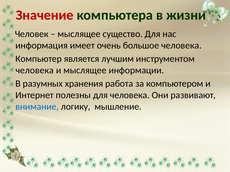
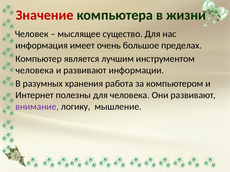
большое человека: человека -> пределах
и мыслящее: мыслящее -> развивают
внимание colour: blue -> purple
